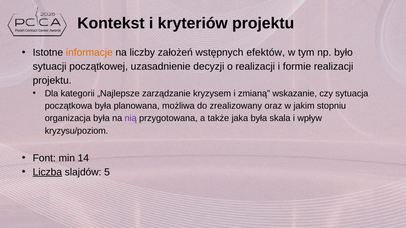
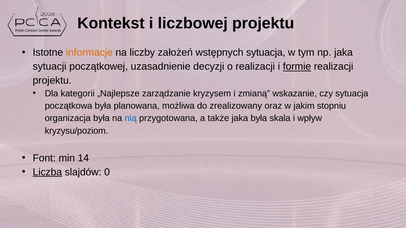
kryteriów: kryteriów -> liczbowej
wstępnych efektów: efektów -> sytuacja
np było: było -> jaka
formie underline: none -> present
nią colour: purple -> blue
5: 5 -> 0
